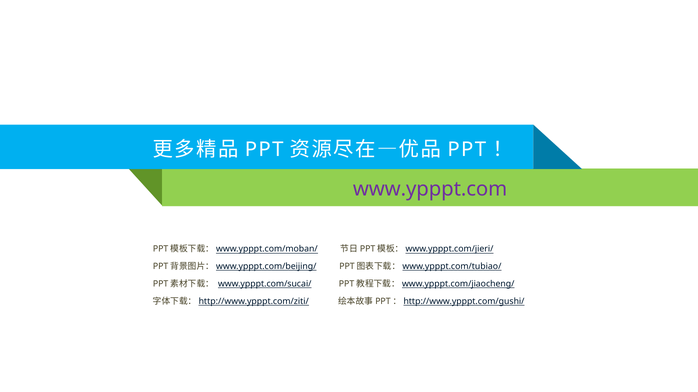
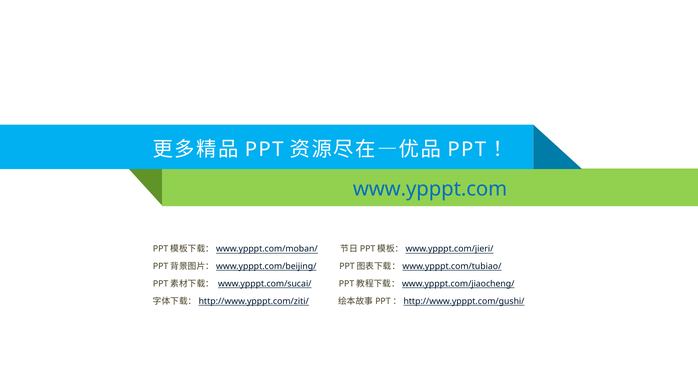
www.ypppt.com colour: purple -> blue
